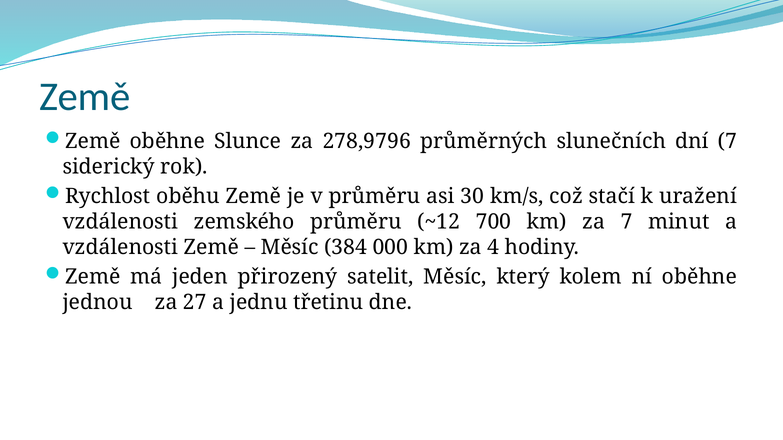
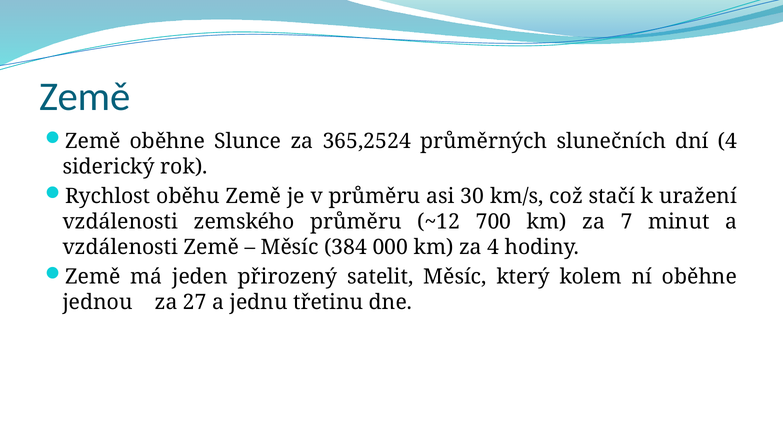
278,9796: 278,9796 -> 365,2524
dní 7: 7 -> 4
